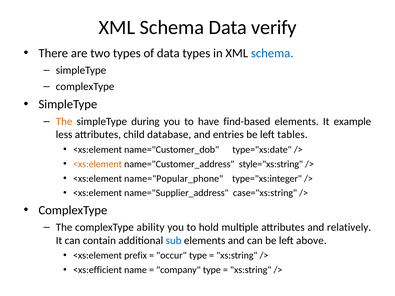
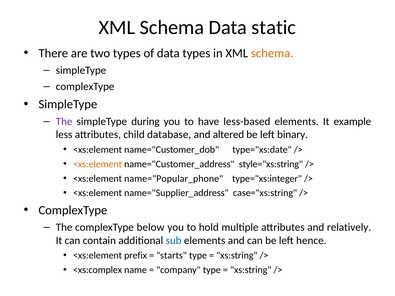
verify: verify -> static
schema at (272, 53) colour: blue -> orange
The at (64, 121) colour: orange -> purple
find-based: find-based -> less-based
entries: entries -> altered
tables: tables -> binary
ability: ability -> below
above: above -> hence
occur: occur -> starts
<xs:efficient: <xs:efficient -> <xs:complex
